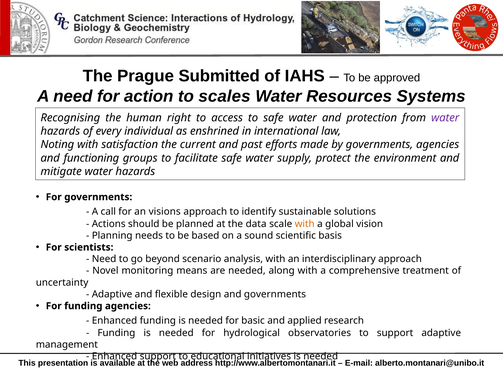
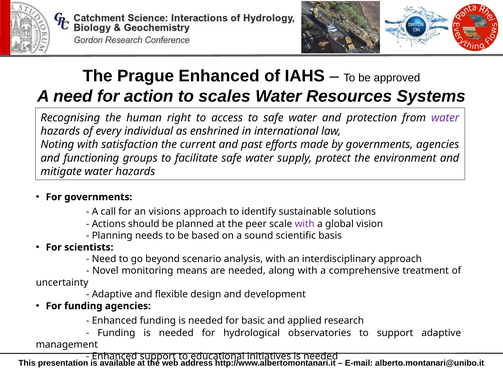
Prague Submitted: Submitted -> Enhanced
data: data -> peer
with at (305, 224) colour: orange -> purple
and governments: governments -> development
